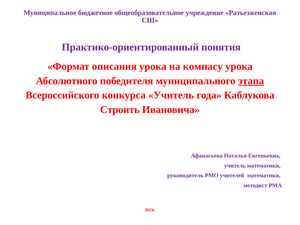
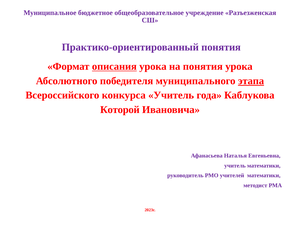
описания underline: none -> present
на компасу: компасу -> понятия
Строить: Строить -> Которой
